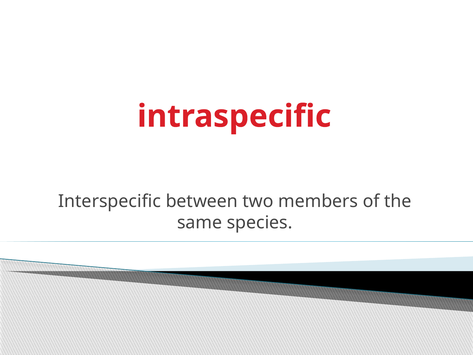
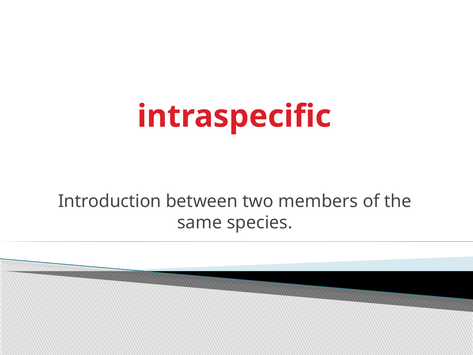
Interspecific: Interspecific -> Introduction
